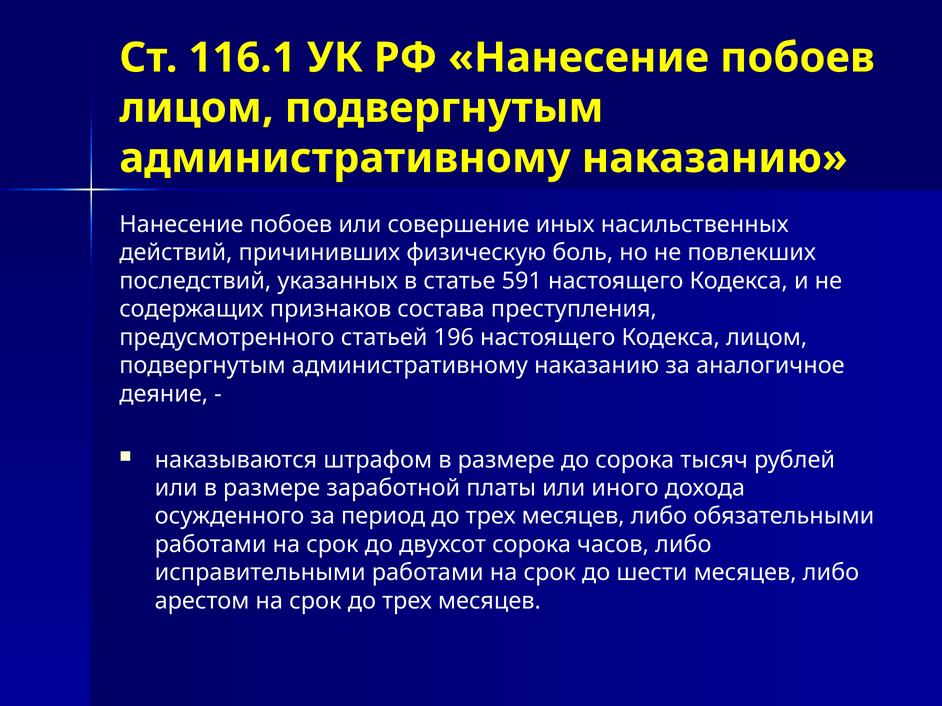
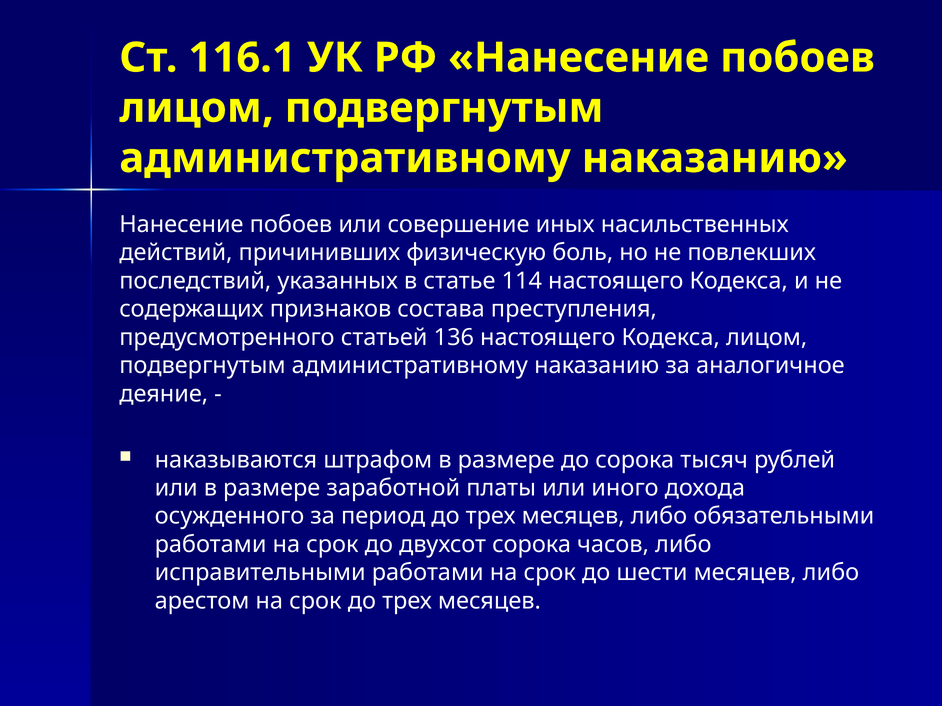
591: 591 -> 114
196: 196 -> 136
